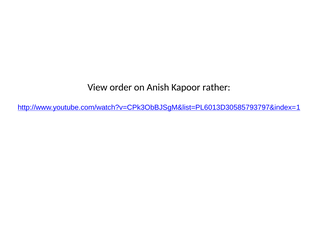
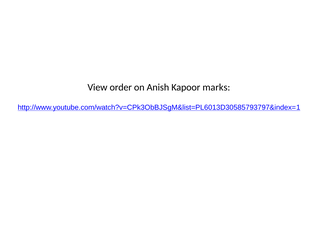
rather: rather -> marks
